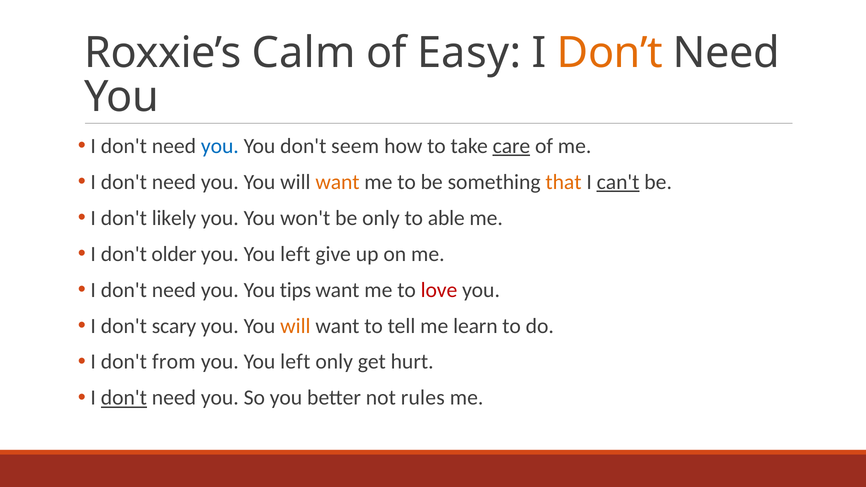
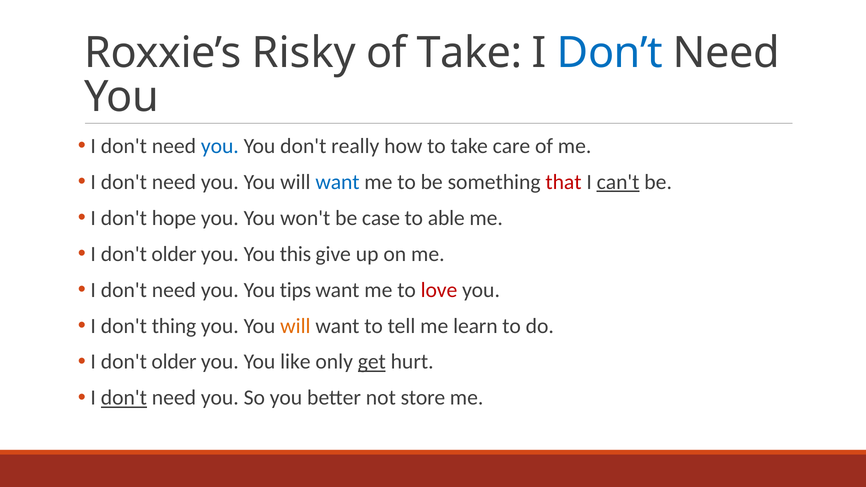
Calm: Calm -> Risky
of Easy: Easy -> Take
Don’t colour: orange -> blue
seem: seem -> really
care underline: present -> none
want at (337, 182) colour: orange -> blue
that colour: orange -> red
likely: likely -> hope
be only: only -> case
left at (295, 254): left -> this
scary: scary -> thing
from at (174, 362): from -> older
left at (295, 362): left -> like
get underline: none -> present
rules: rules -> store
